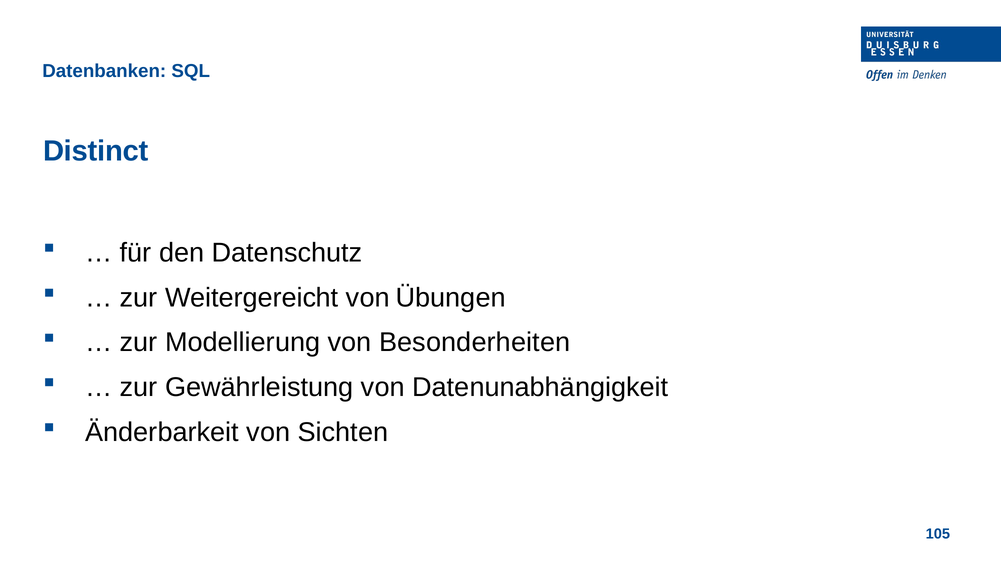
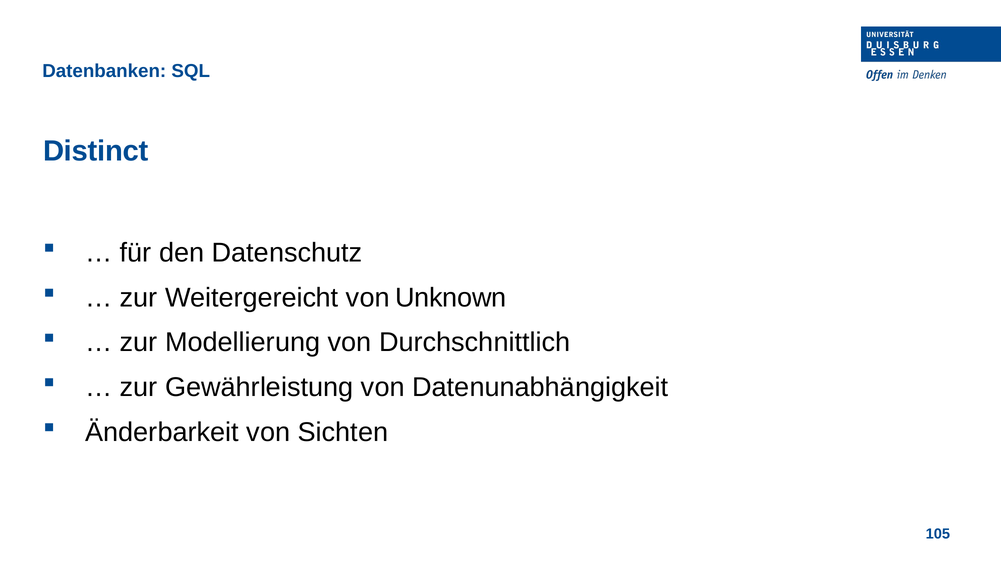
Übungen: Übungen -> Unknown
Besonderheiten: Besonderheiten -> Durchschnittlich
